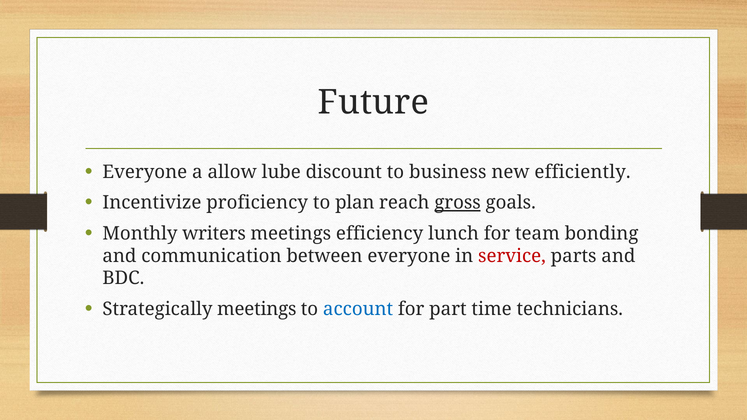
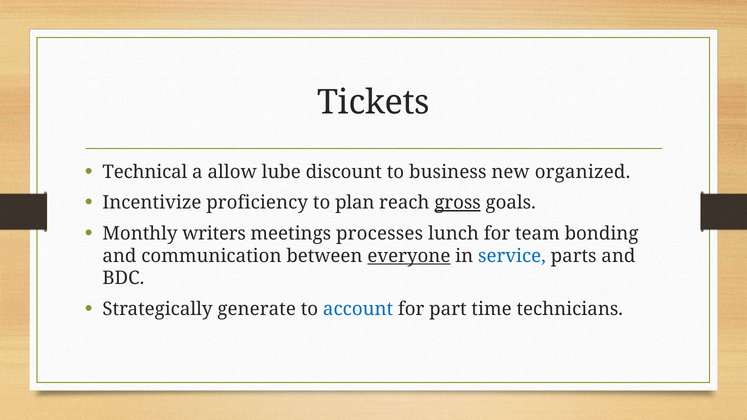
Future: Future -> Tickets
Everyone at (145, 172): Everyone -> Technical
efficiently: efficiently -> organized
efficiency: efficiency -> processes
everyone at (409, 256) underline: none -> present
service colour: red -> blue
Strategically meetings: meetings -> generate
